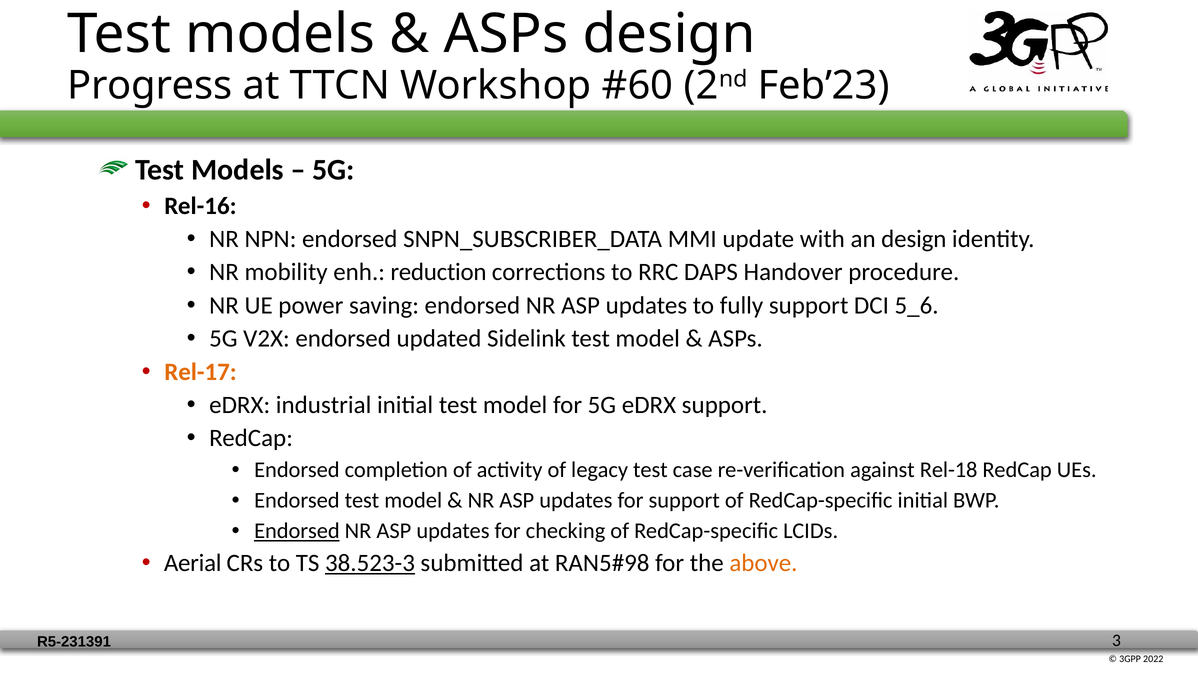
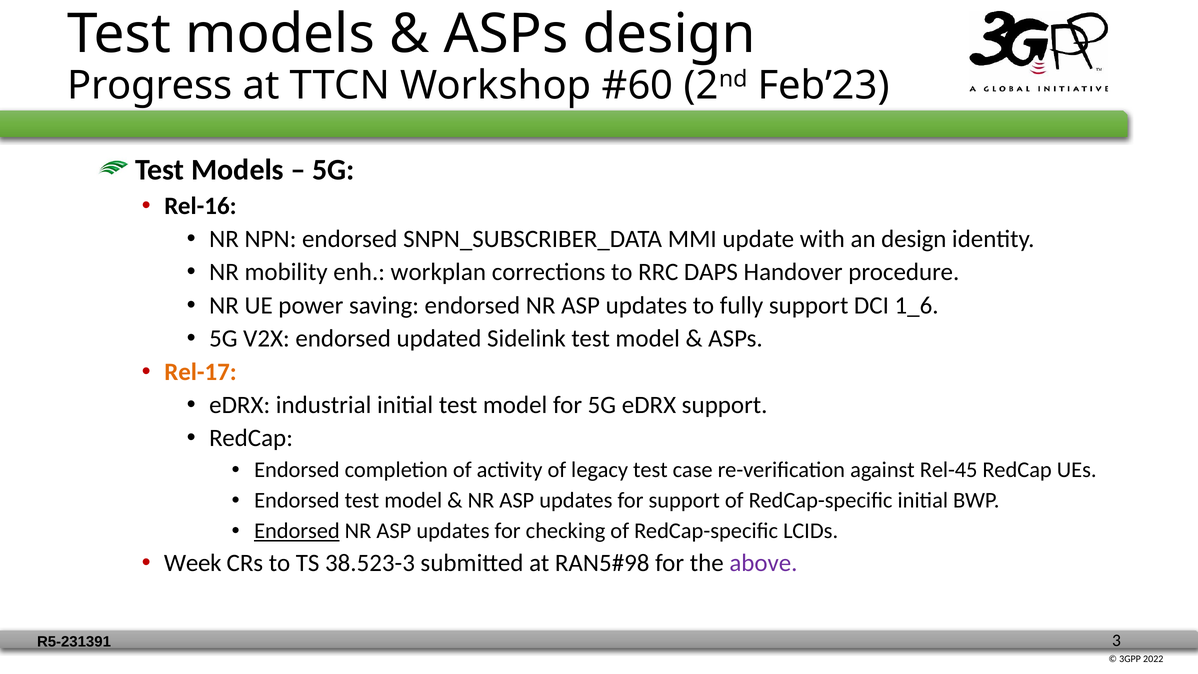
reduction: reduction -> workplan
5_6: 5_6 -> 1_6
Rel-18: Rel-18 -> Rel-45
Aerial: Aerial -> Week
38.523-3 underline: present -> none
above colour: orange -> purple
